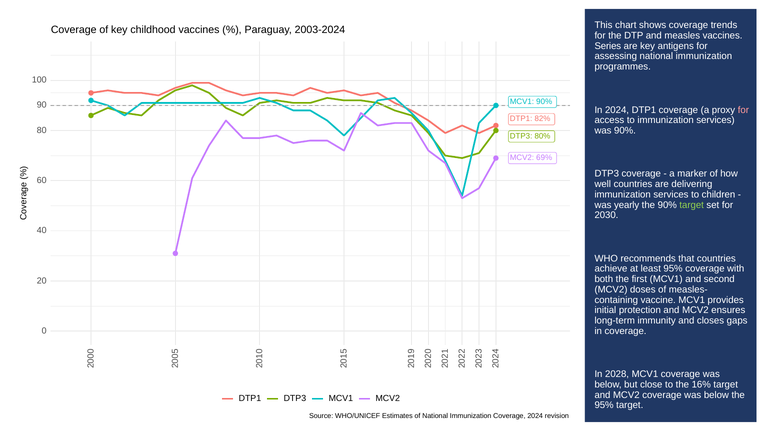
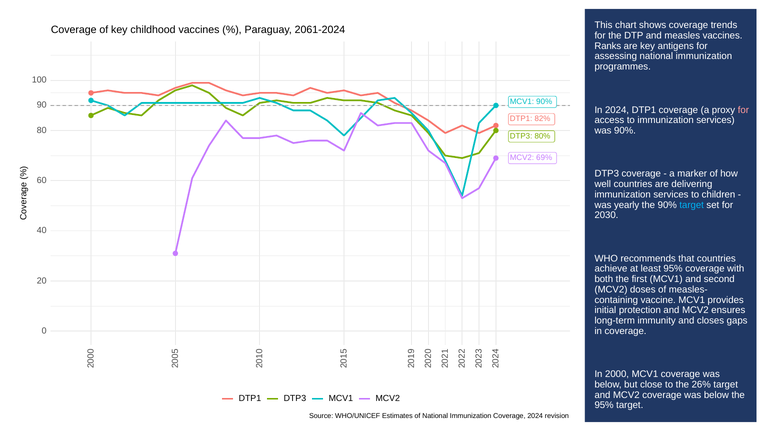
2003-2024: 2003-2024 -> 2061-2024
Series: Series -> Ranks
target at (692, 205) colour: light green -> light blue
2028: 2028 -> 2000
16%: 16% -> 26%
